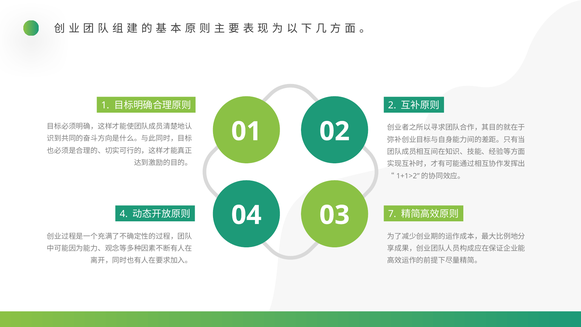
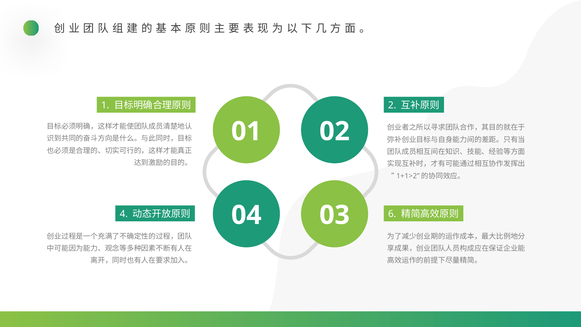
7: 7 -> 6
